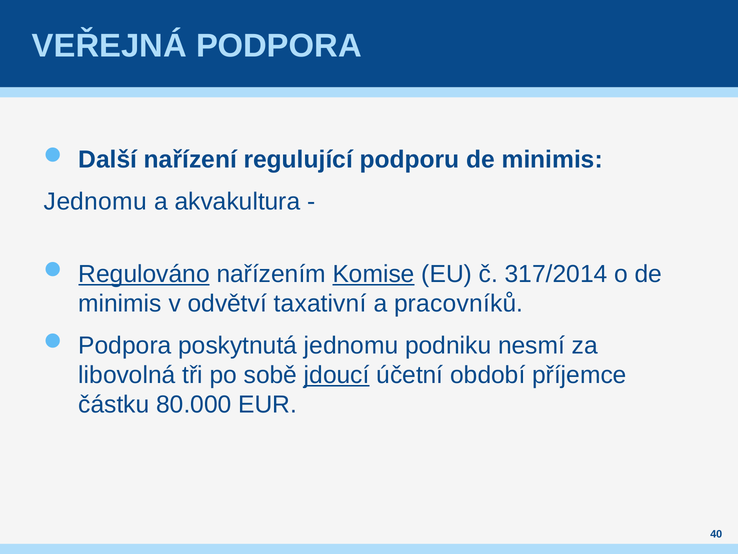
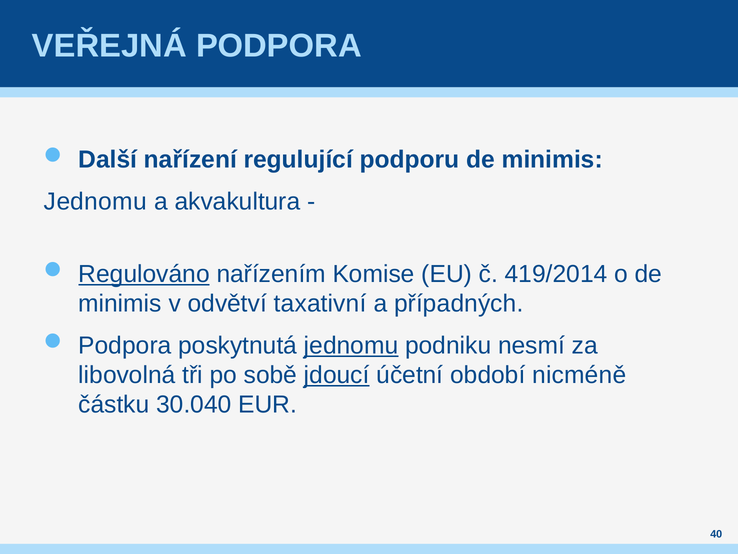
Komise underline: present -> none
317/2014: 317/2014 -> 419/2014
pracovníků: pracovníků -> případných
jednomu at (351, 345) underline: none -> present
příjemce: příjemce -> nicméně
80.000: 80.000 -> 30.040
